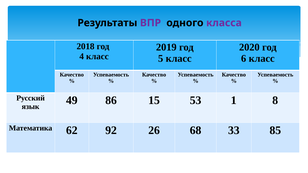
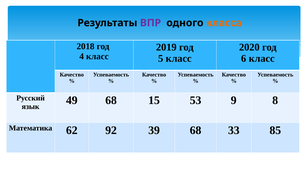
класса colour: purple -> orange
49 86: 86 -> 68
1: 1 -> 9
26: 26 -> 39
